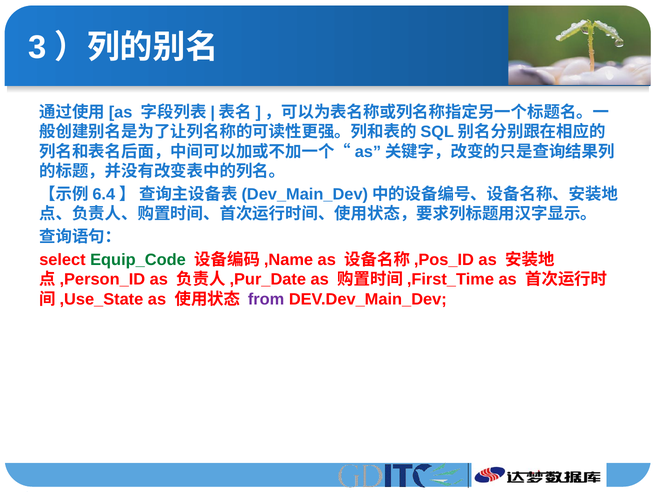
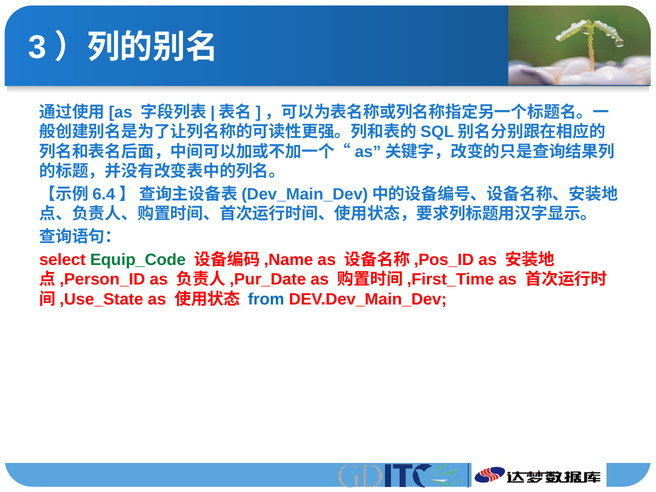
from colour: purple -> blue
